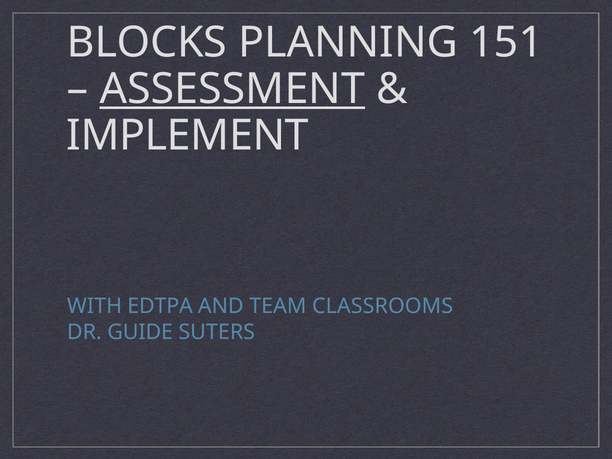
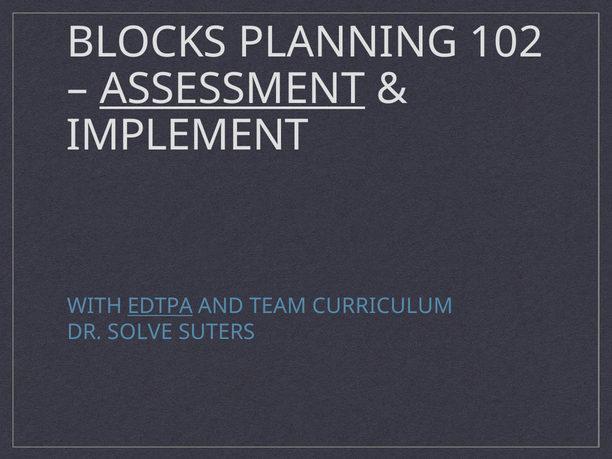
151: 151 -> 102
EDTPA underline: none -> present
CLASSROOMS: CLASSROOMS -> CURRICULUM
GUIDE: GUIDE -> SOLVE
